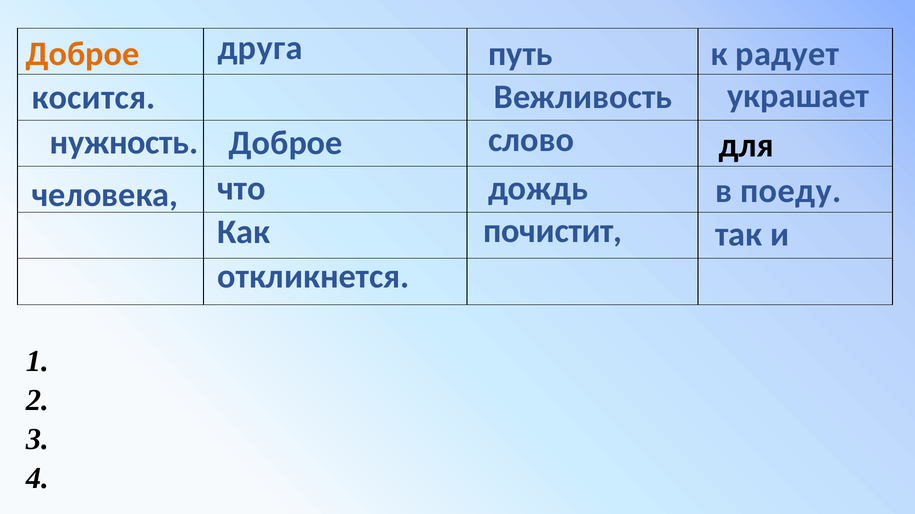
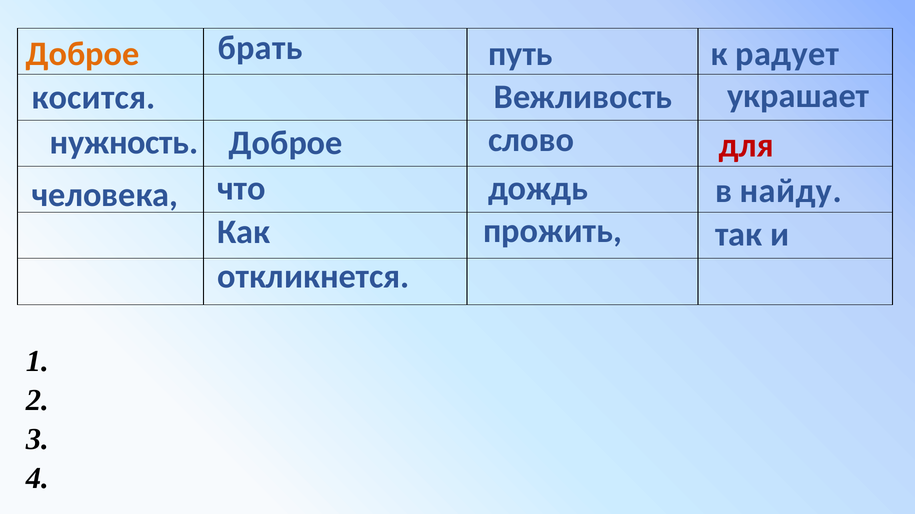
друга: друга -> брать
для colour: black -> red
поеду: поеду -> найду
почистит: почистит -> прожить
